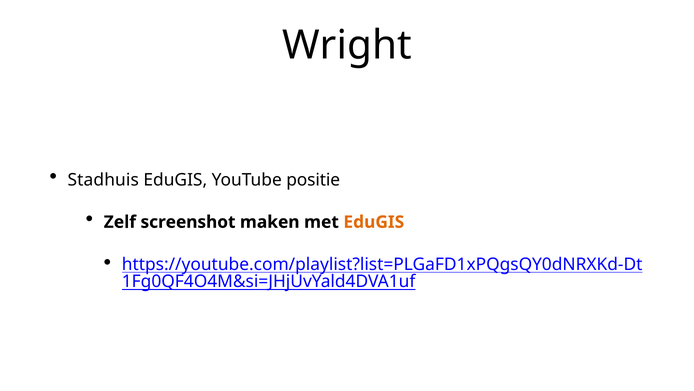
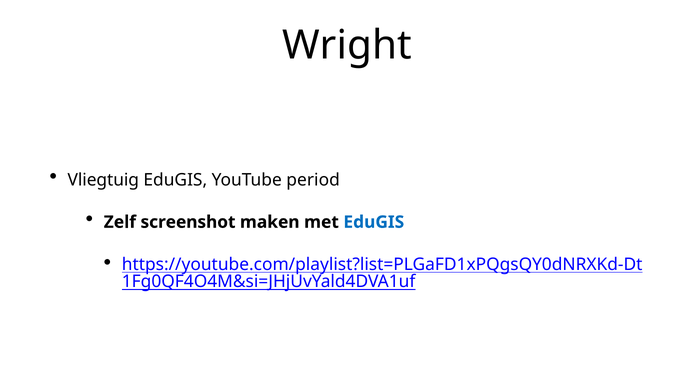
Stadhuis: Stadhuis -> Vliegtuig
positie: positie -> period
EduGIS at (374, 222) colour: orange -> blue
